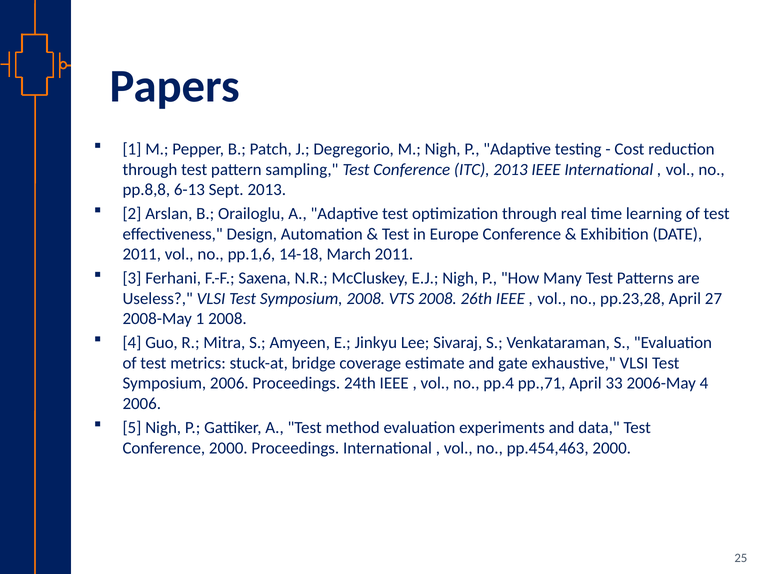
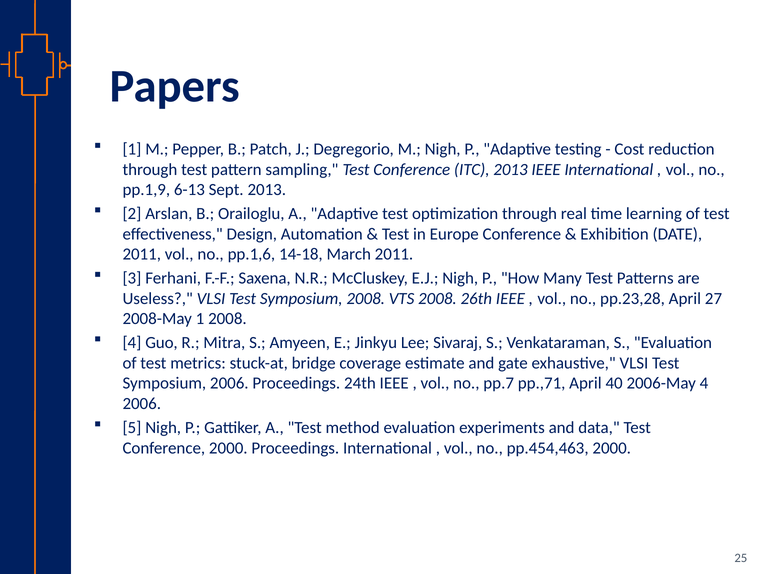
pp.8,8: pp.8,8 -> pp.1,9
pp.4: pp.4 -> pp.7
33: 33 -> 40
